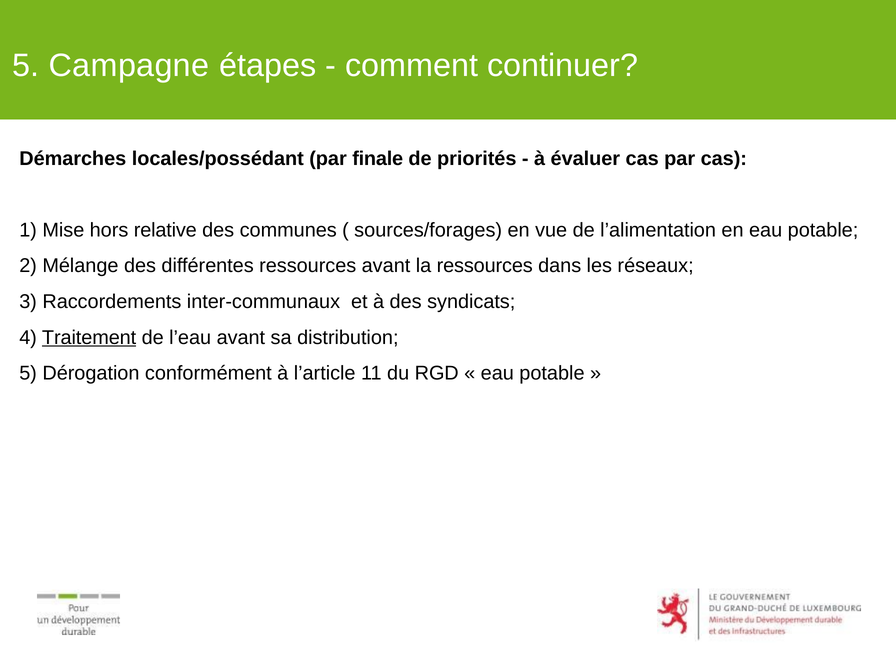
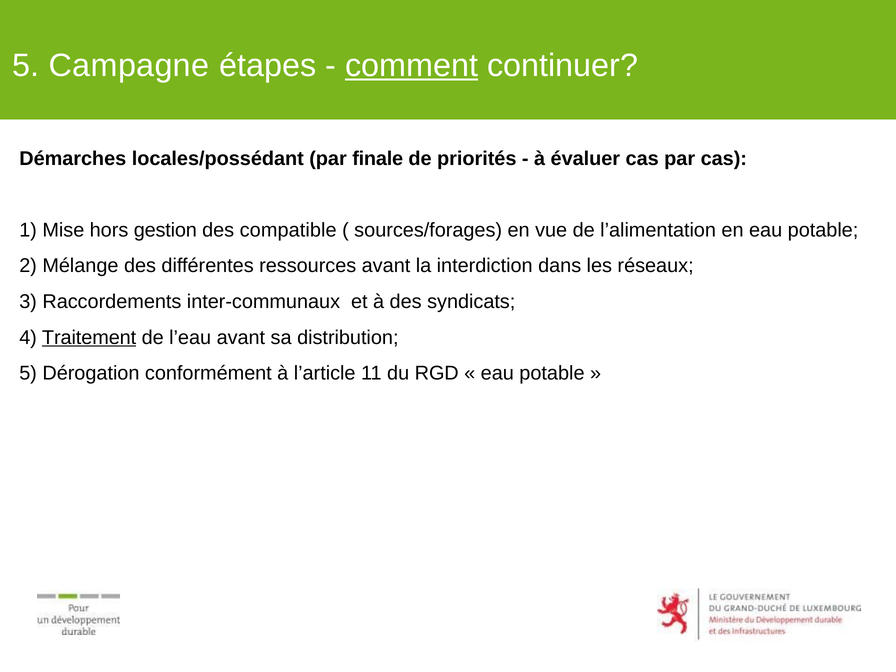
comment underline: none -> present
relative: relative -> gestion
communes: communes -> compatible
la ressources: ressources -> interdiction
